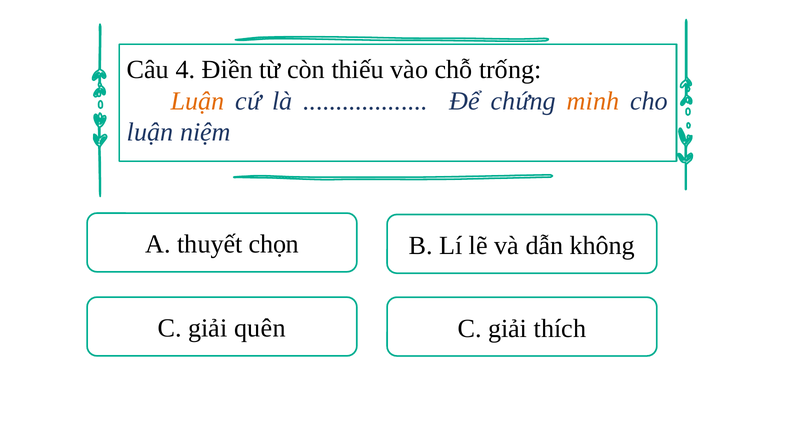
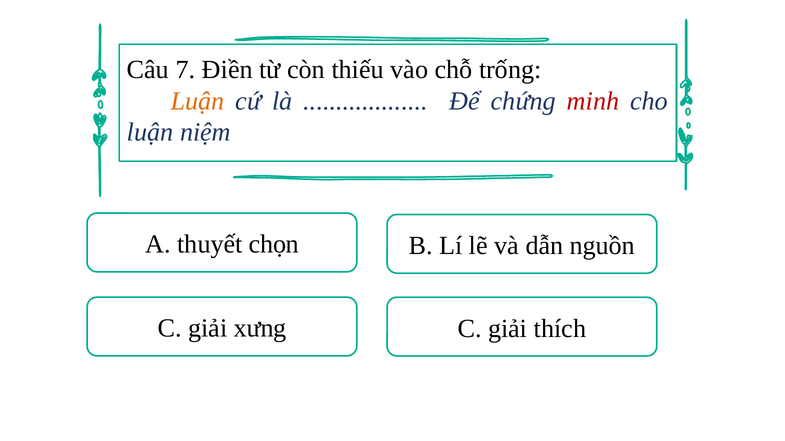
4: 4 -> 7
minh colour: orange -> red
không: không -> nguồn
quên: quên -> xưng
